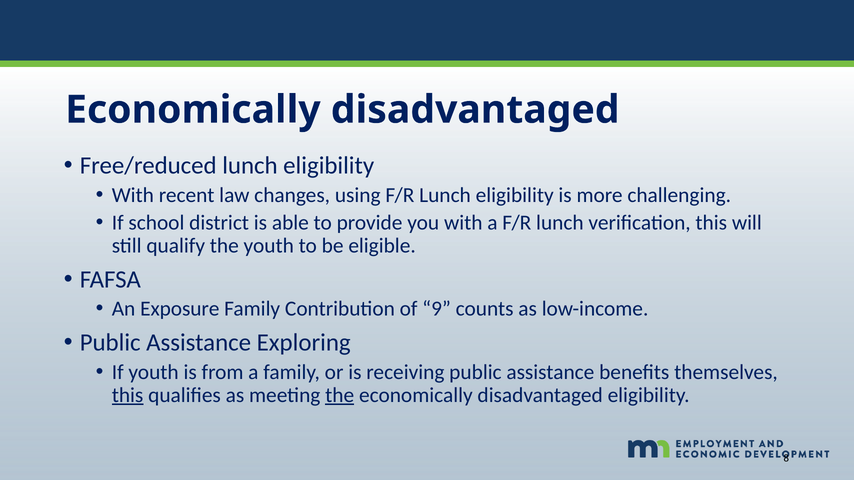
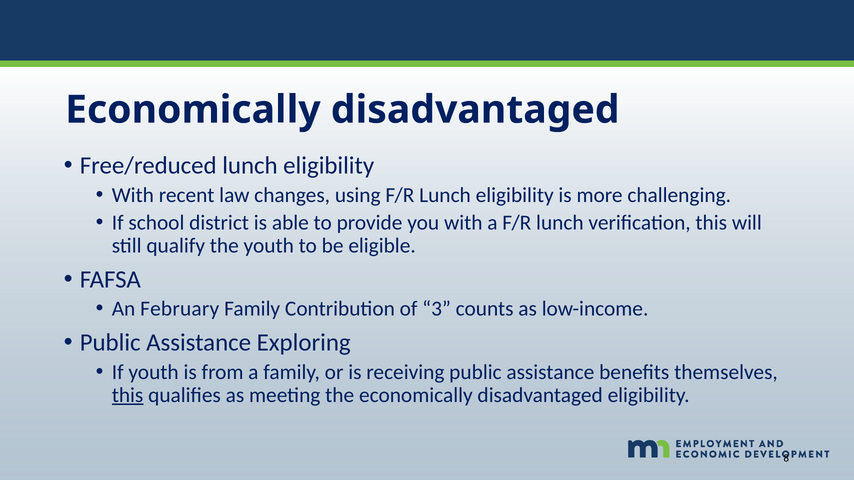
Exposure: Exposure -> February
9: 9 -> 3
the at (340, 395) underline: present -> none
